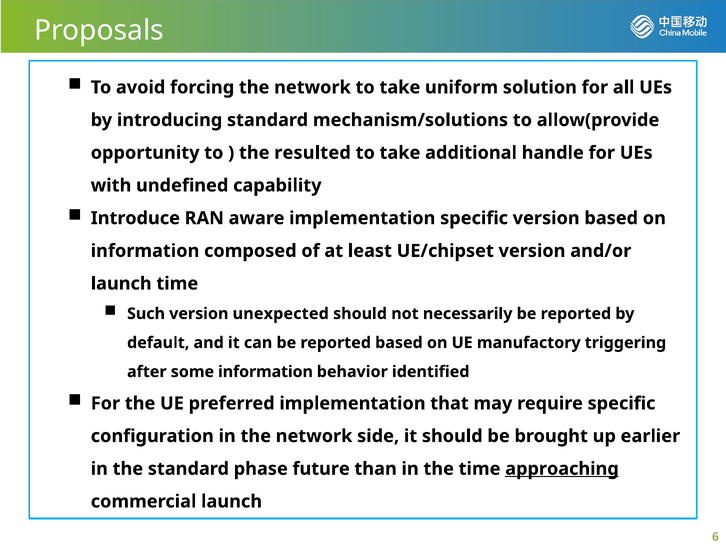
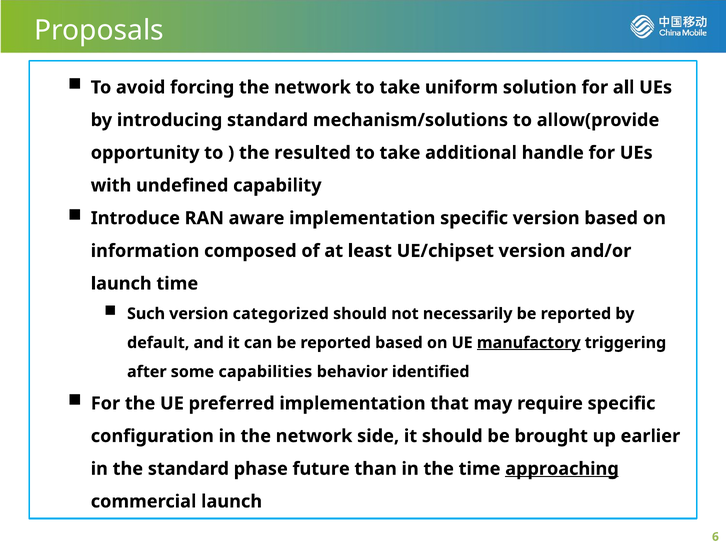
unexpected: unexpected -> categorized
manufactory underline: none -> present
some information: information -> capabilities
